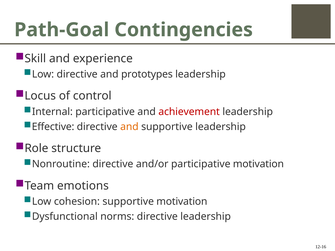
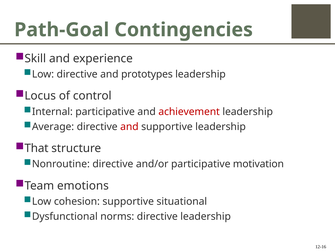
Effective: Effective -> Average
and at (129, 127) colour: orange -> red
Role: Role -> That
supportive motivation: motivation -> situational
